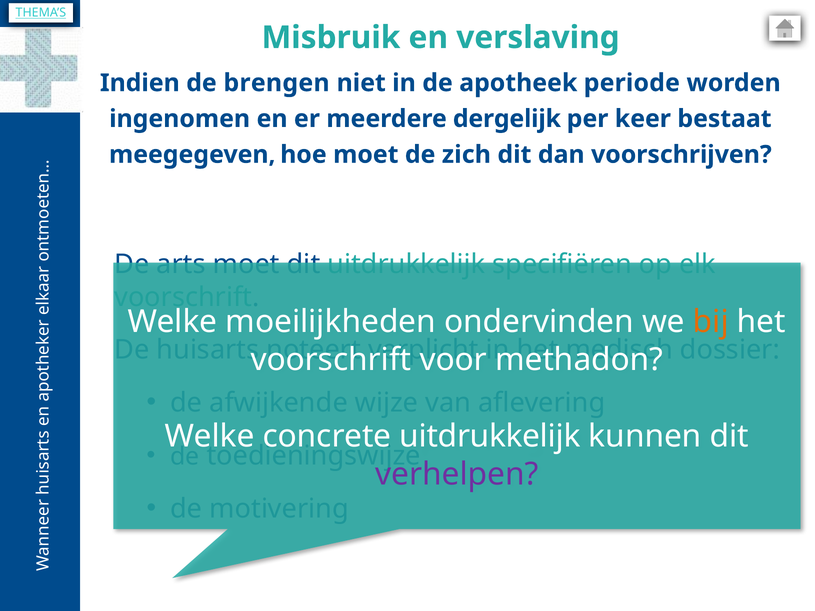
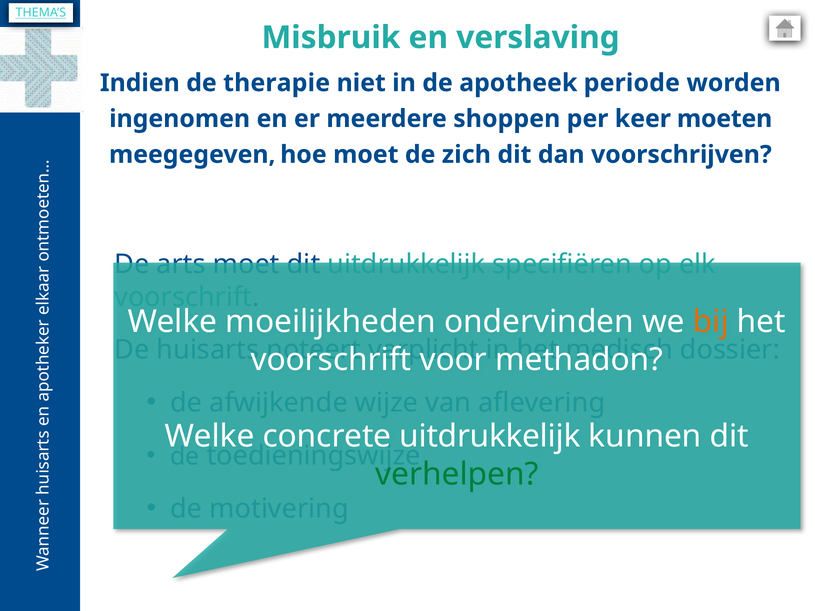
brengen: brengen -> therapie
dergelijk: dergelijk -> shoppen
bestaat: bestaat -> moeten
verhelpen colour: purple -> green
